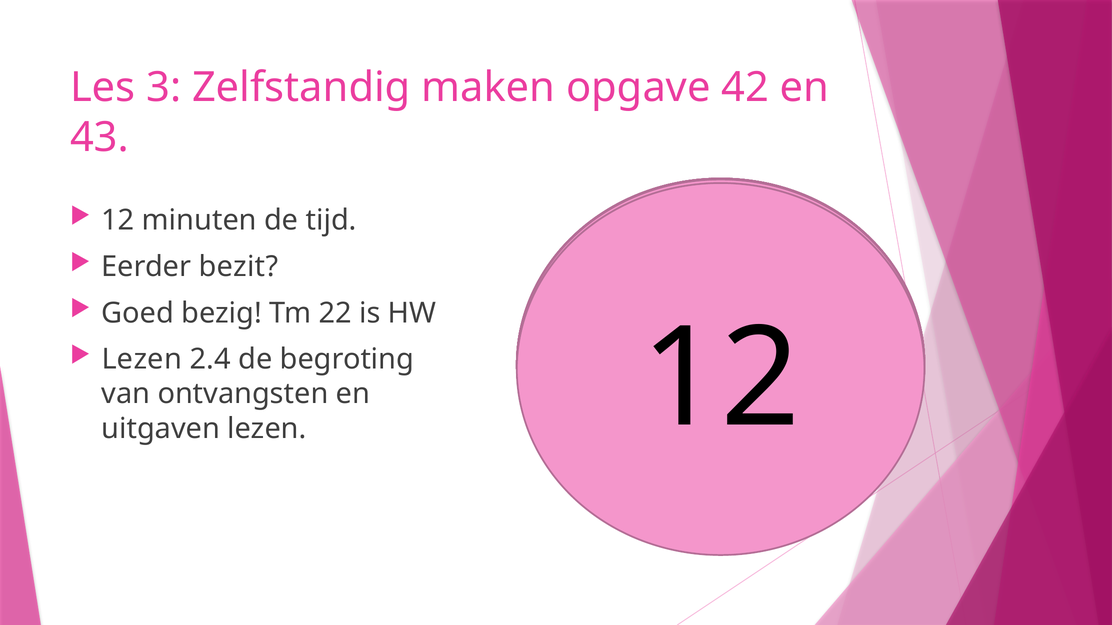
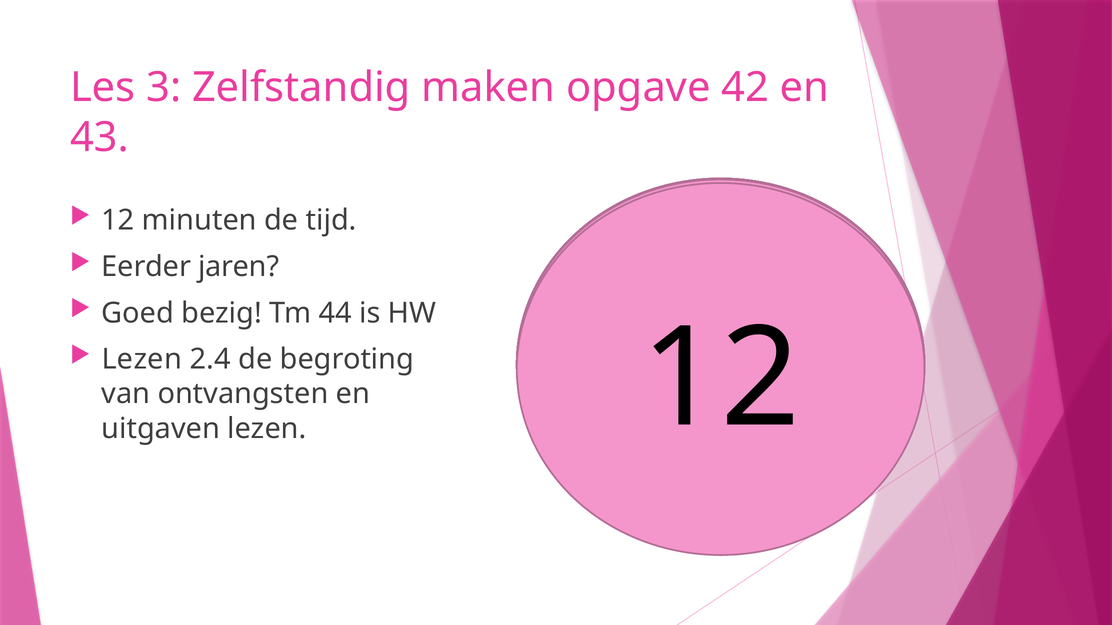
bezit: bezit -> jaren
22: 22 -> 44
